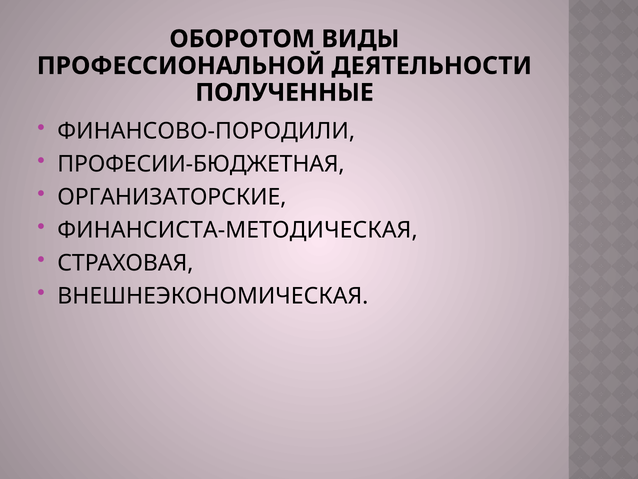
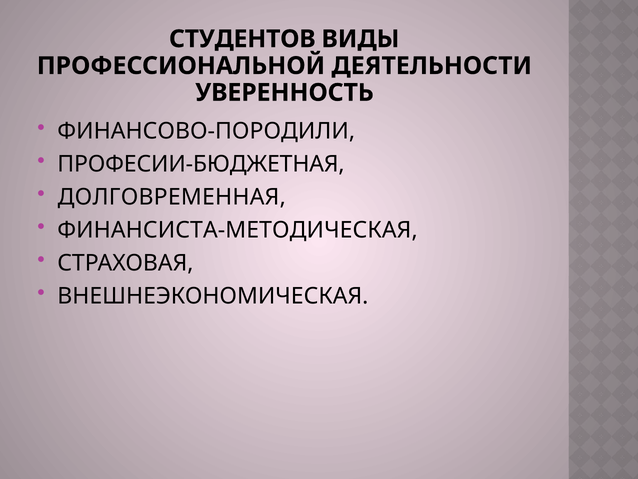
ОБОРОТОМ: ОБОРОТОМ -> СТУДЕНТОВ
ПОЛУЧЕННЫЕ: ПОЛУЧЕННЫЕ -> УВЕРЕННОСТЬ
ОРГАНИЗАТОРСКИЕ: ОРГАНИЗАТОРСКИЕ -> ДОЛГОВРЕМЕННАЯ
